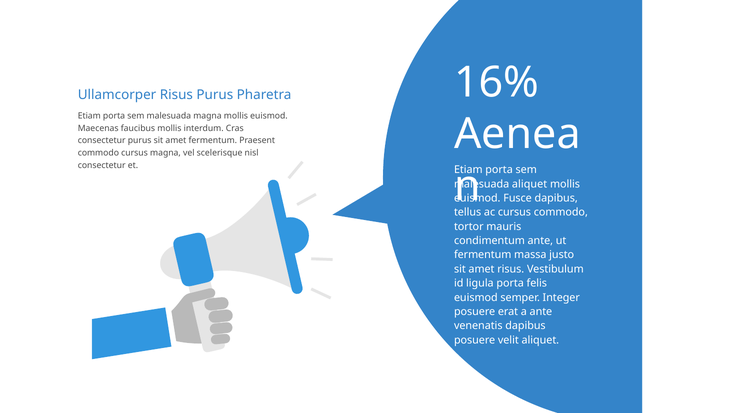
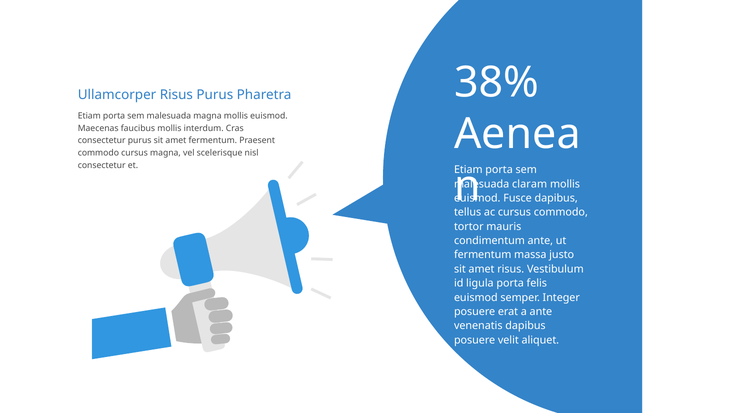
16%: 16% -> 38%
aliquet at (530, 184): aliquet -> claram
